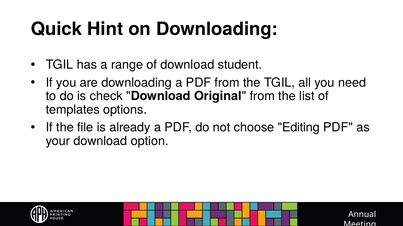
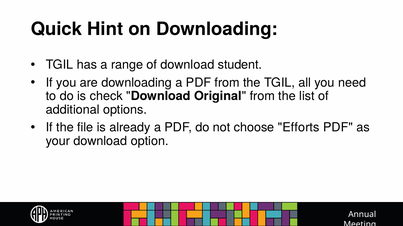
templates: templates -> additional
Editing: Editing -> Efforts
